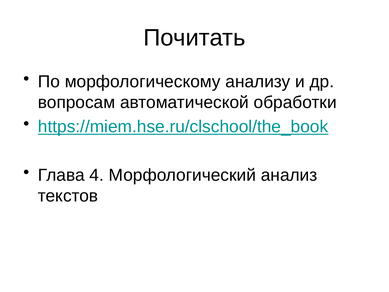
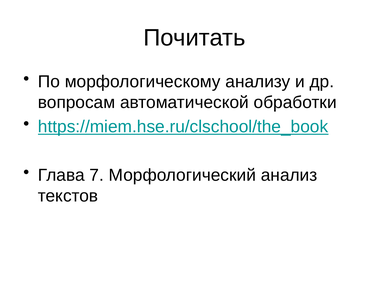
4: 4 -> 7
